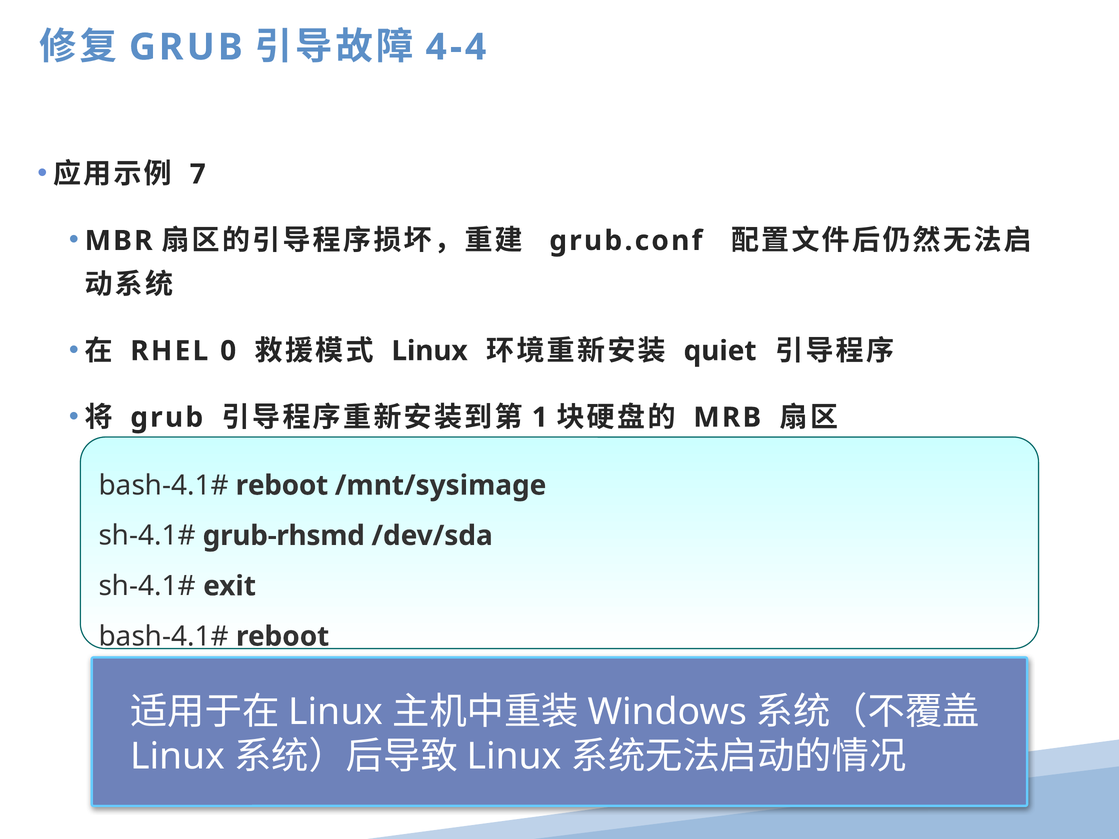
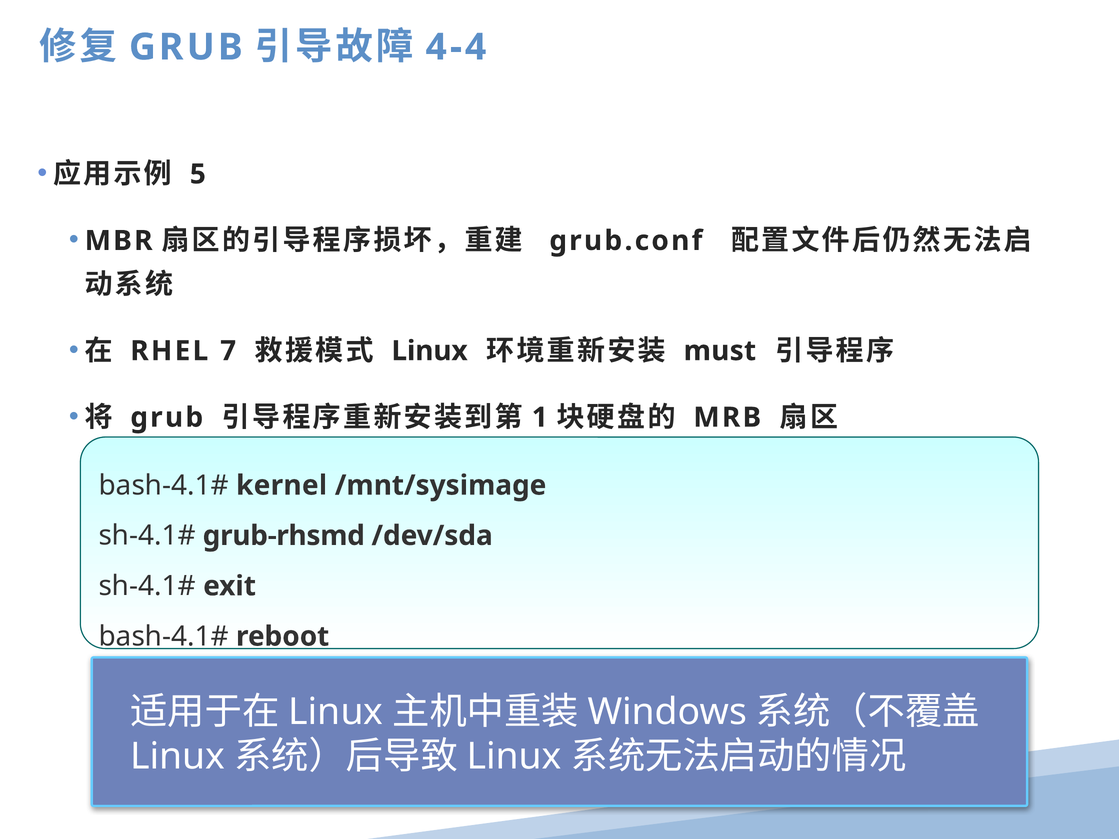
7: 7 -> 5
0: 0 -> 7
quiet: quiet -> must
reboot at (282, 486): reboot -> kernel
